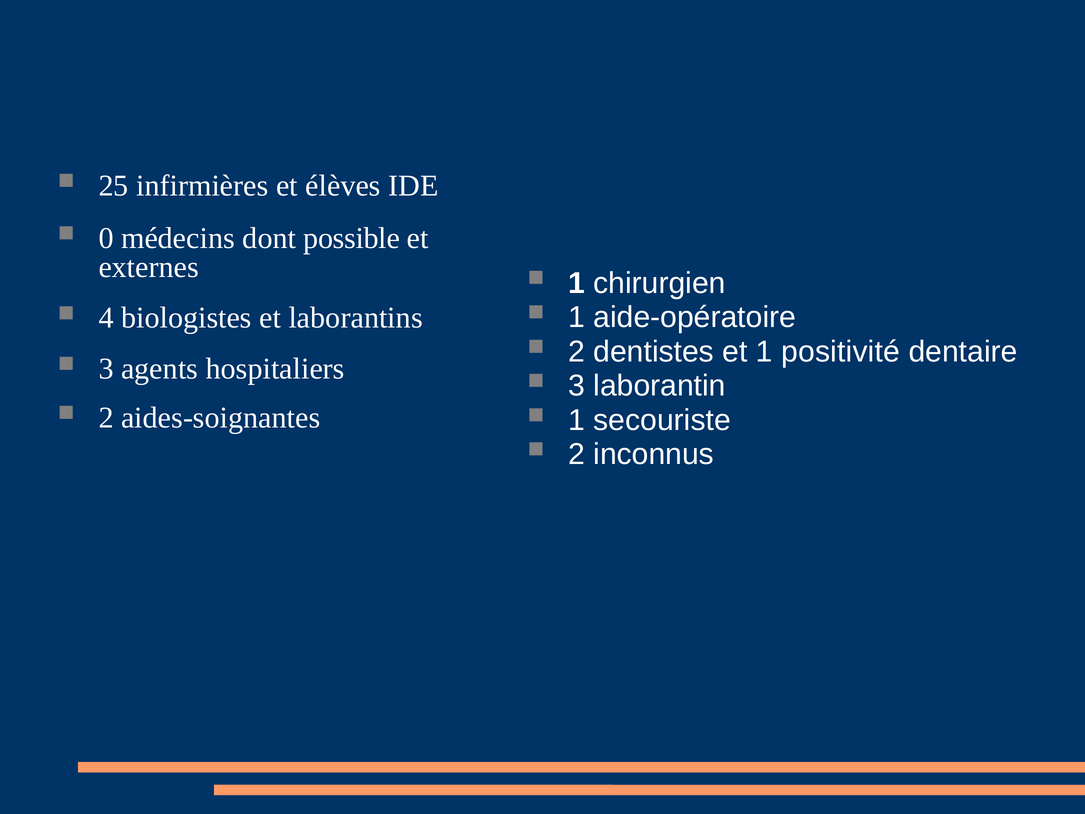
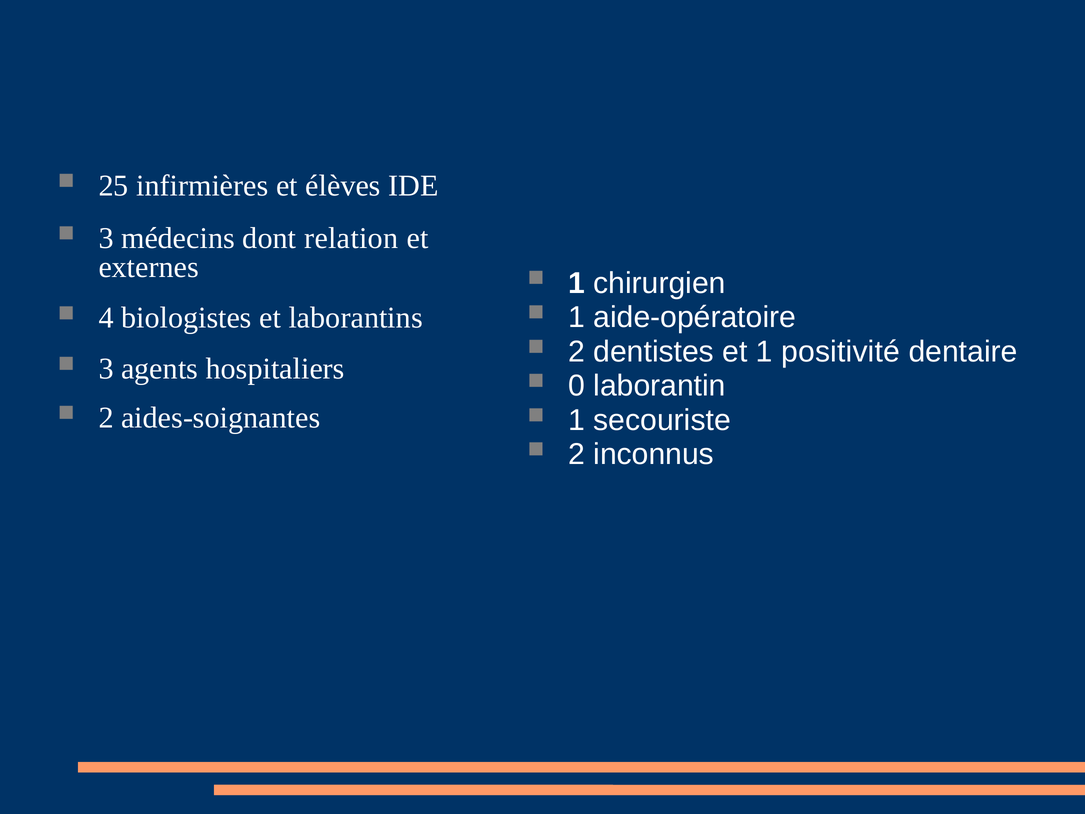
0 at (106, 238): 0 -> 3
possible: possible -> relation
3 at (577, 386): 3 -> 0
